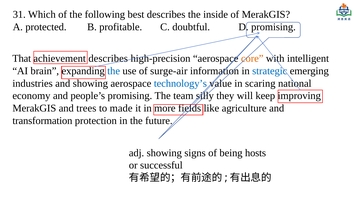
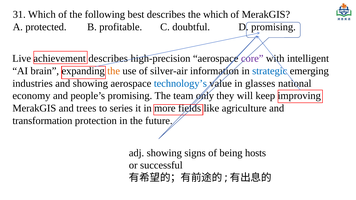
the inside: inside -> which
That: That -> Live
core colour: orange -> purple
the at (114, 71) colour: blue -> orange
surge-air: surge-air -> silver-air
scaring: scaring -> glasses
silly: silly -> only
made: made -> series
